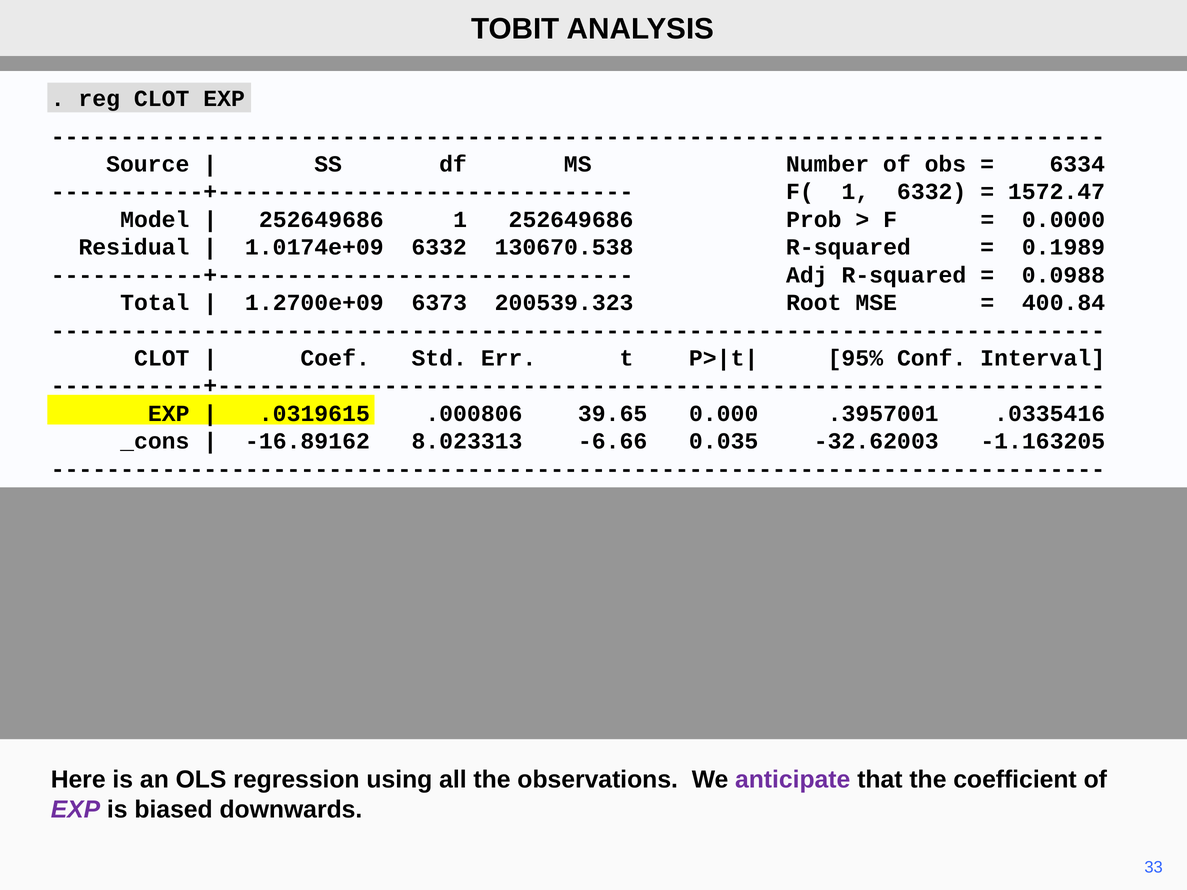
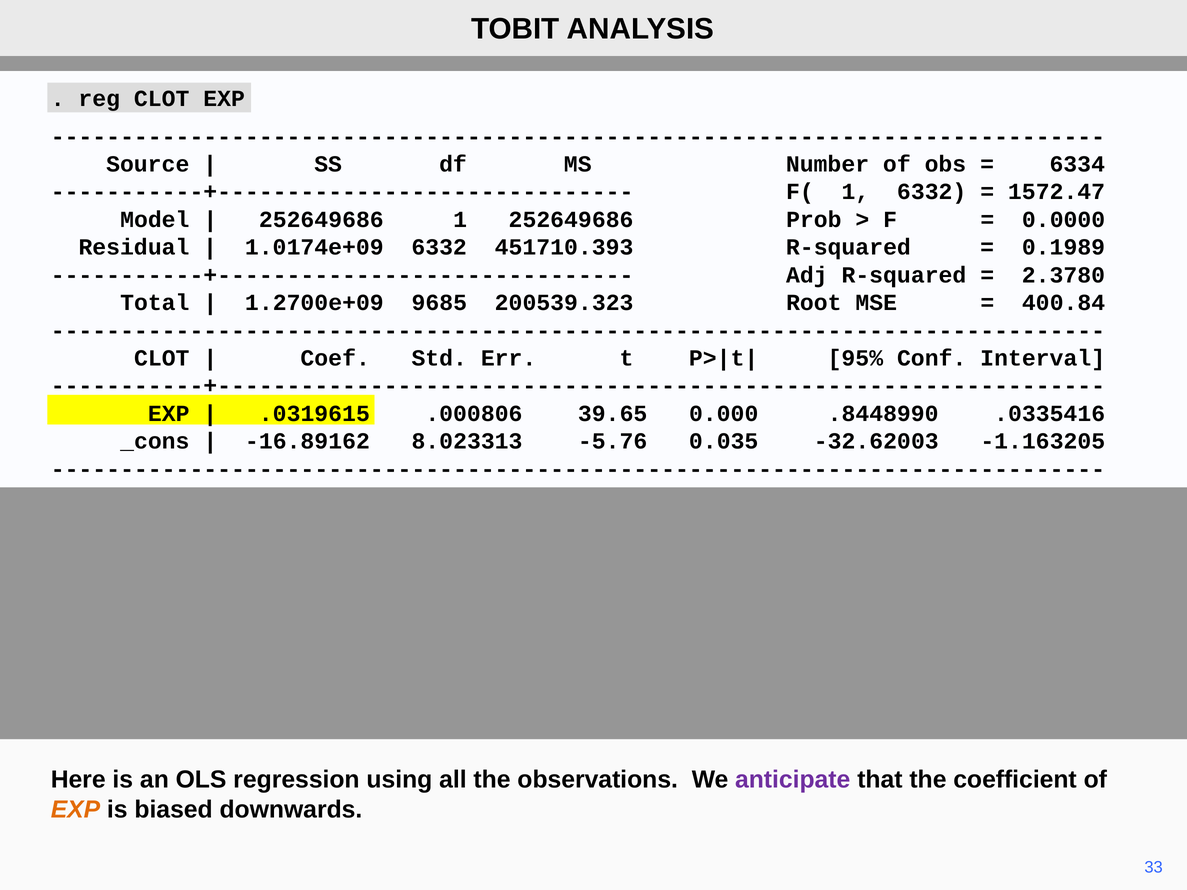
130670.538: 130670.538 -> 451710.393
0.0988: 0.0988 -> 2.3780
6373: 6373 -> 9685
.3957001: .3957001 -> .8448990
-6.66: -6.66 -> -5.76
EXP at (75, 810) colour: purple -> orange
